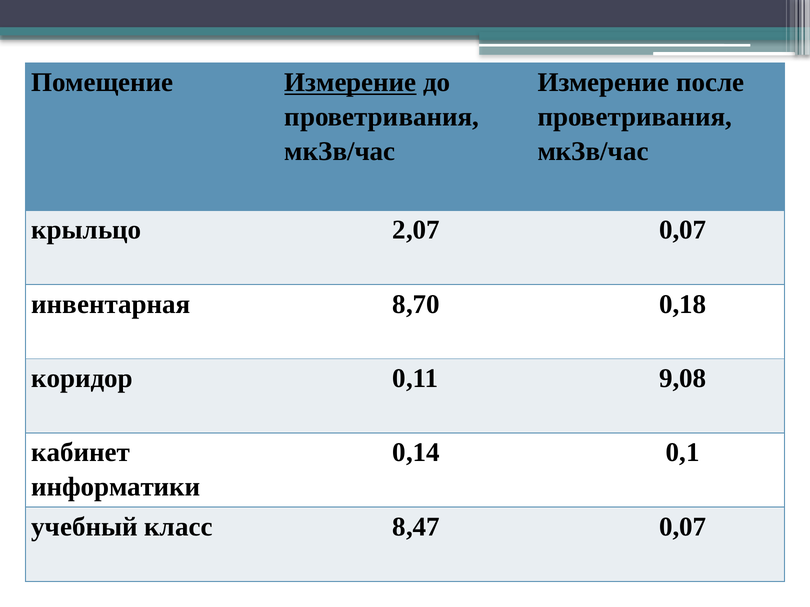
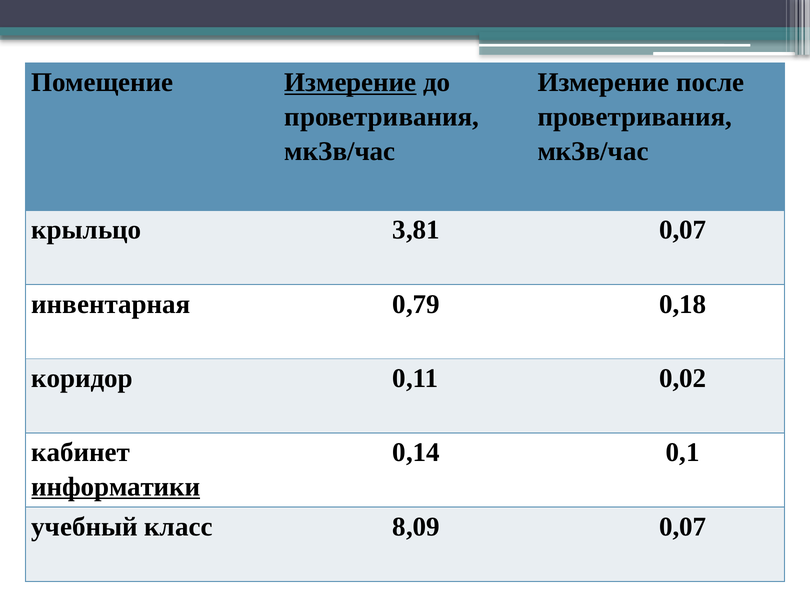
2,07: 2,07 -> 3,81
8,70: 8,70 -> 0,79
9,08: 9,08 -> 0,02
информатики underline: none -> present
8,47: 8,47 -> 8,09
